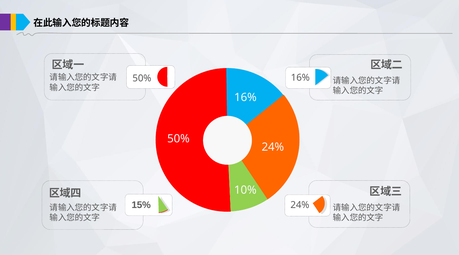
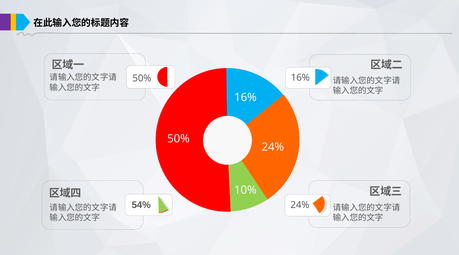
15%: 15% -> 54%
